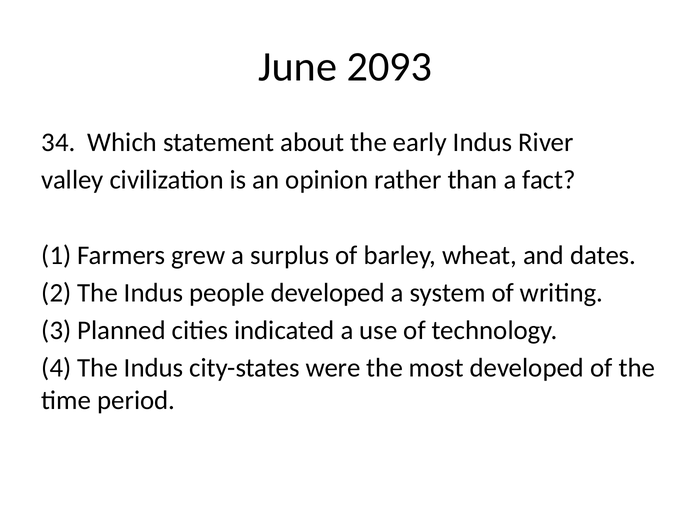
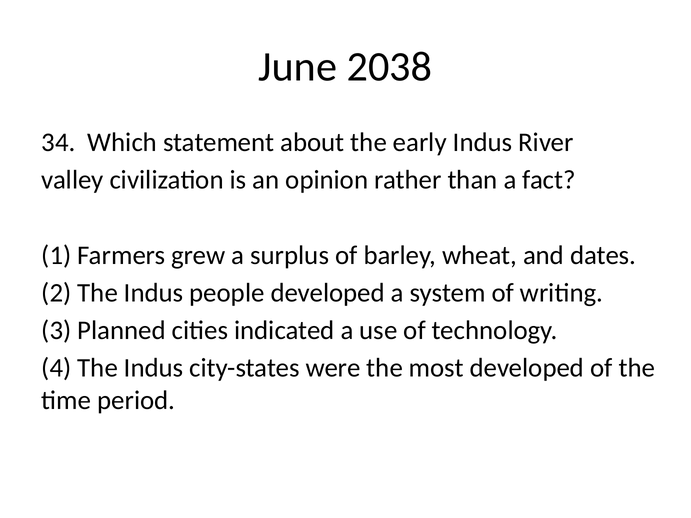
2093: 2093 -> 2038
